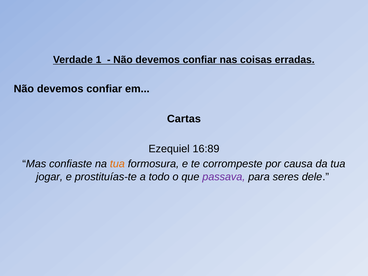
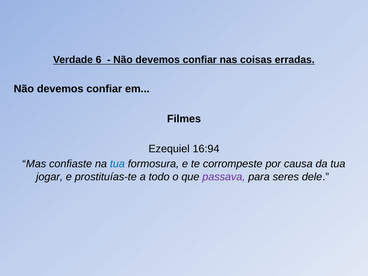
1: 1 -> 6
Cartas: Cartas -> Filmes
16:89: 16:89 -> 16:94
tua at (117, 164) colour: orange -> blue
